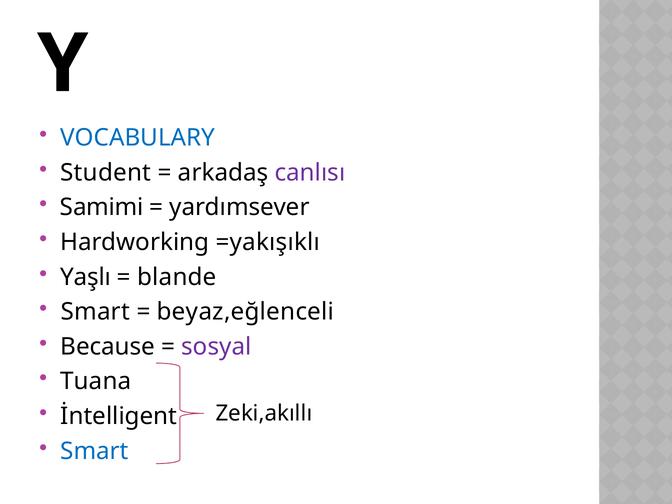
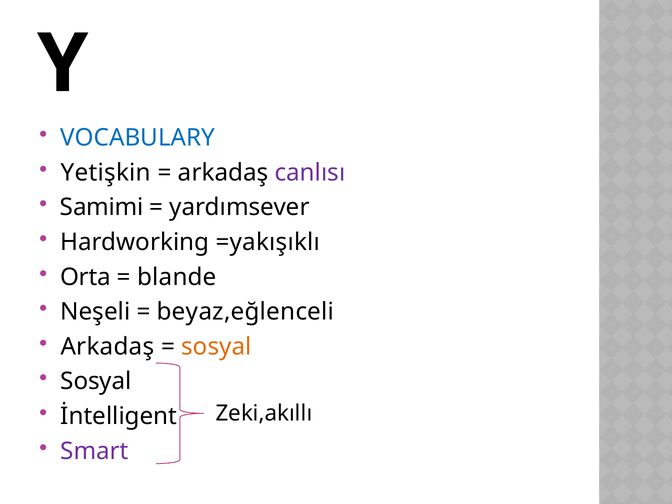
Student: Student -> Yetişkin
Yaşlı: Yaşlı -> Orta
Smart at (95, 312): Smart -> Neşeli
Because at (108, 347): Because -> Arkadaş
sosyal at (216, 347) colour: purple -> orange
Tuana at (96, 381): Tuana -> Sosyal
Smart at (95, 451) colour: blue -> purple
